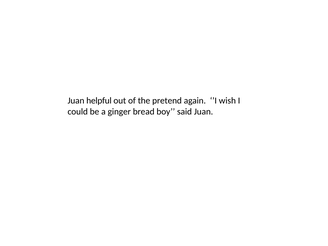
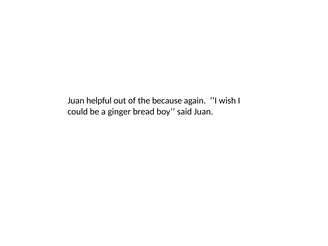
pretend: pretend -> because
